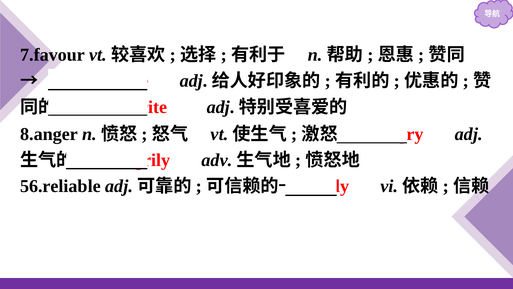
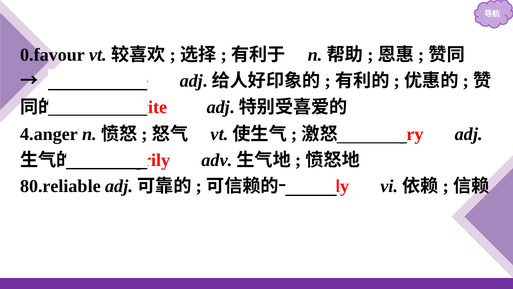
7.favour: 7.favour -> 0.favour
8.anger: 8.anger -> 4.anger
56.reliable: 56.reliable -> 80.reliable
